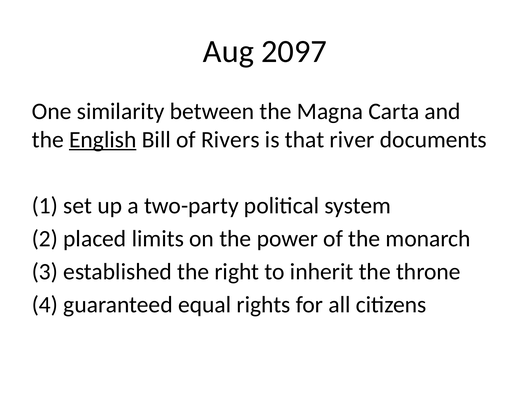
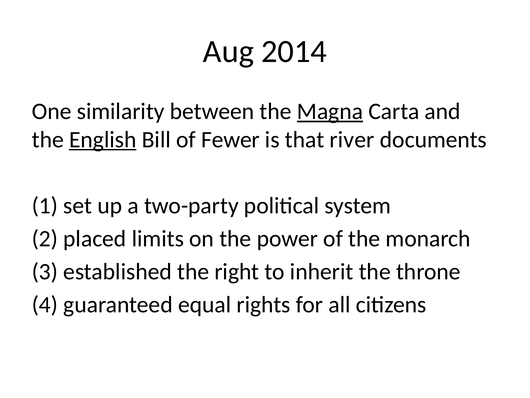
2097: 2097 -> 2014
Magna underline: none -> present
Rivers: Rivers -> Fewer
